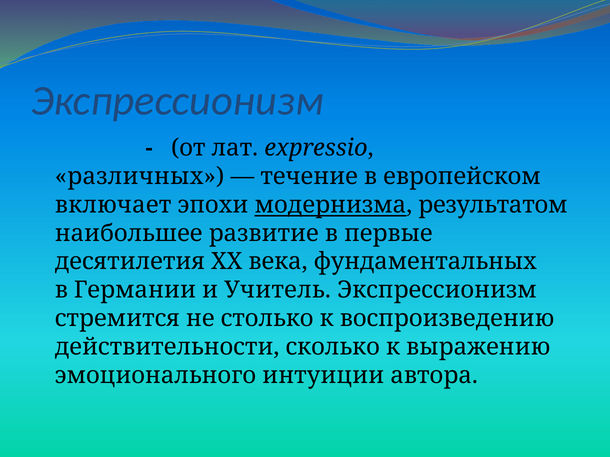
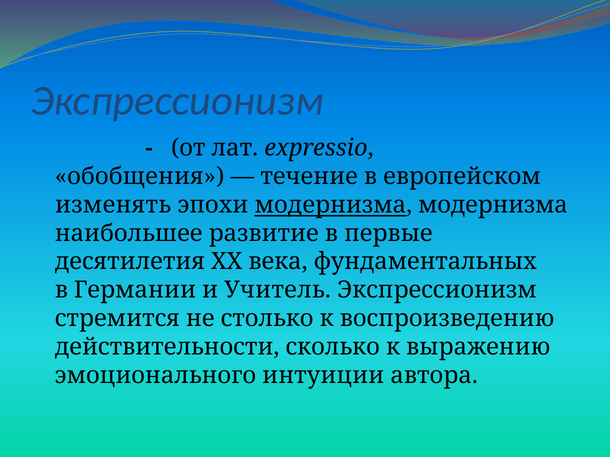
различных: различных -> обобщения
включает: включает -> изменять
модернизма результатом: результатом -> модернизма
